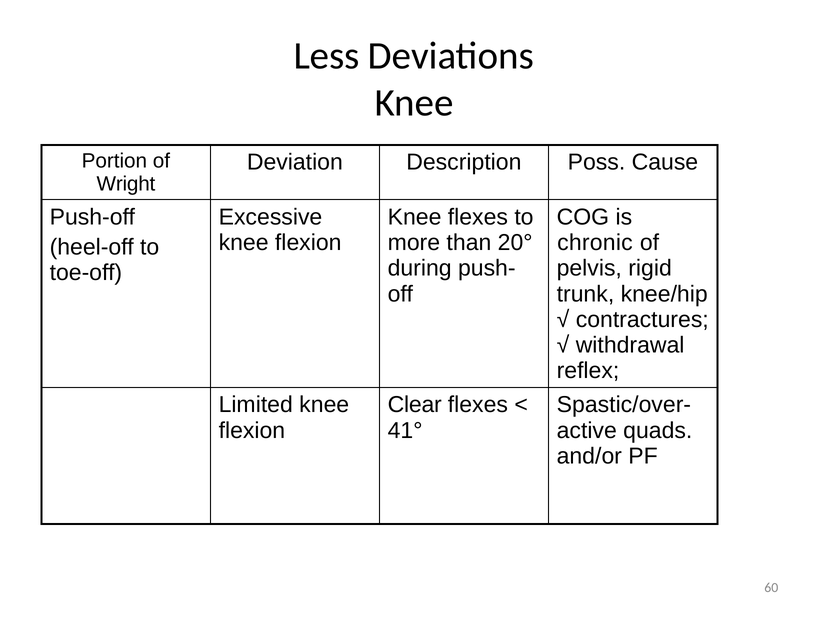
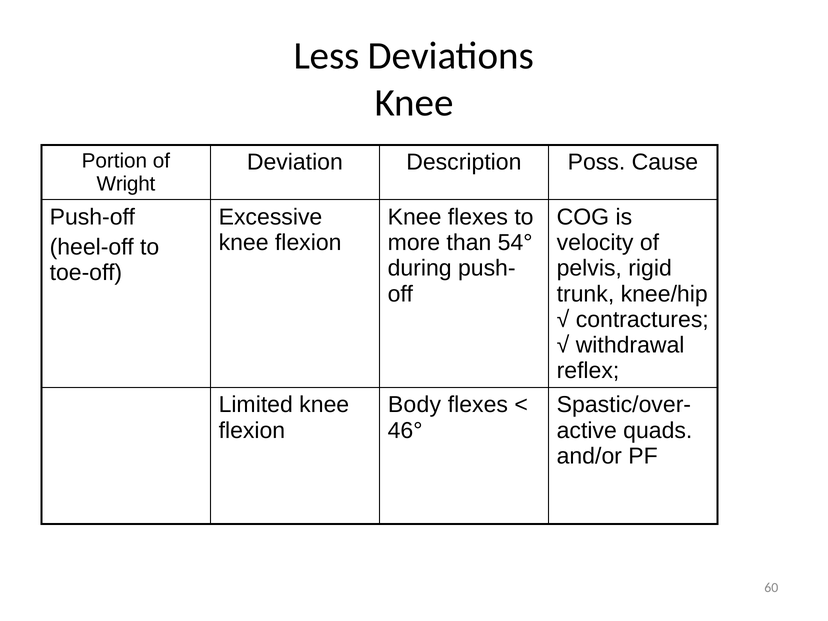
20°: 20° -> 54°
chronic: chronic -> velocity
Clear: Clear -> Body
41°: 41° -> 46°
